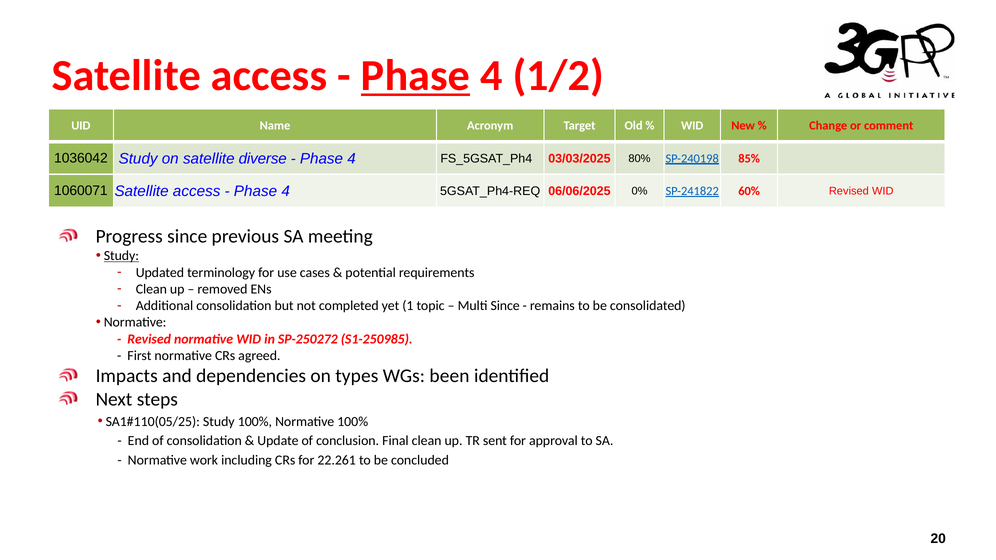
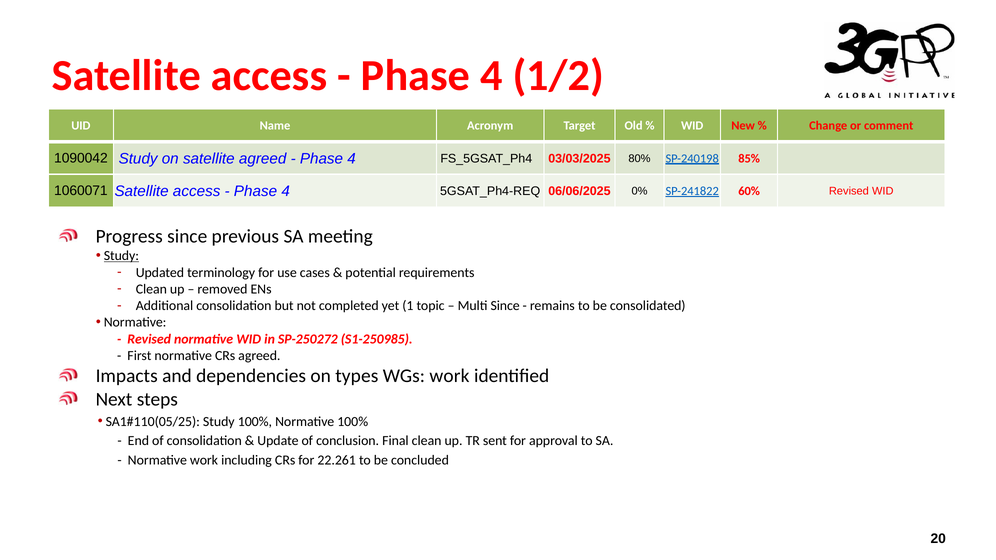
Phase at (415, 76) underline: present -> none
1036042: 1036042 -> 1090042
satellite diverse: diverse -> agreed
WGs been: been -> work
